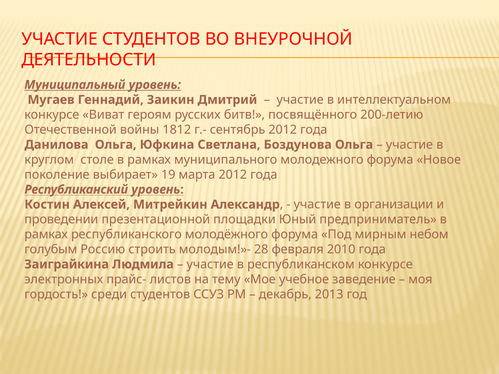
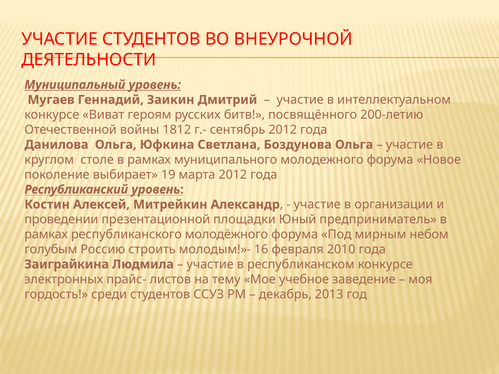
28: 28 -> 16
